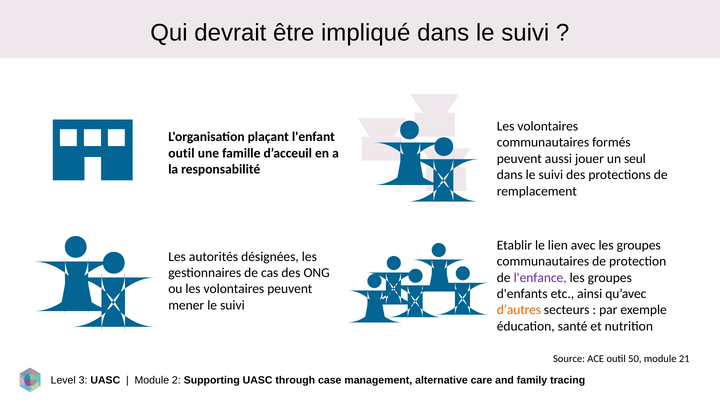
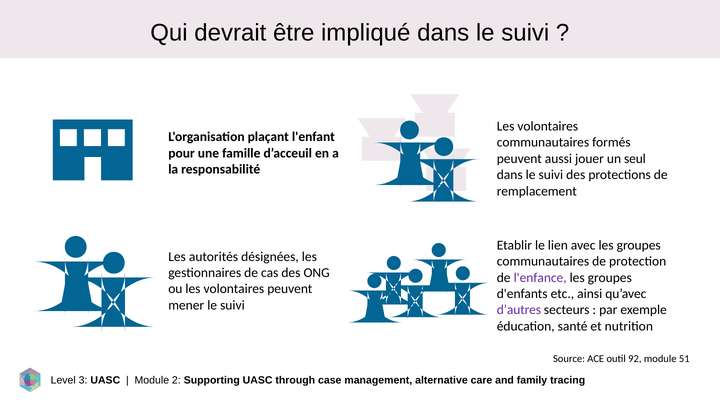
outil at (181, 153): outil -> pour
d’autres colour: orange -> purple
50: 50 -> 92
21: 21 -> 51
